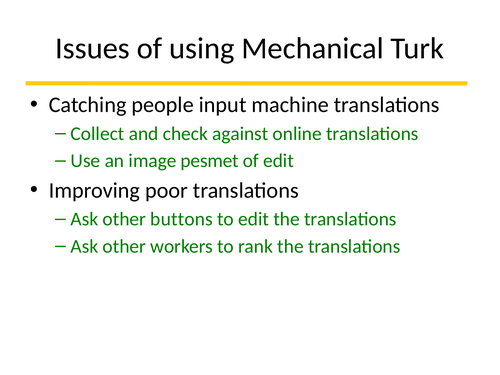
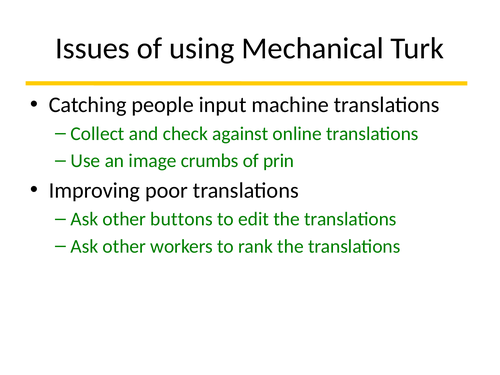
pesmet: pesmet -> crumbs
of edit: edit -> prin
